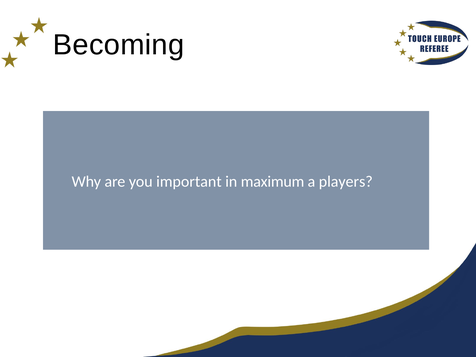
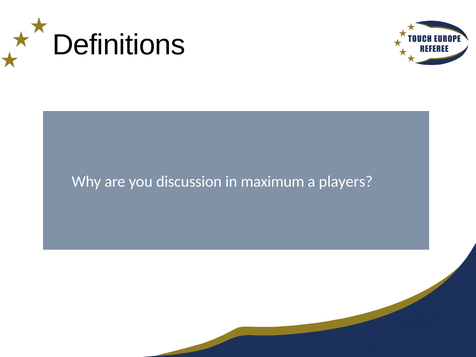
Becoming: Becoming -> Definitions
important: important -> discussion
